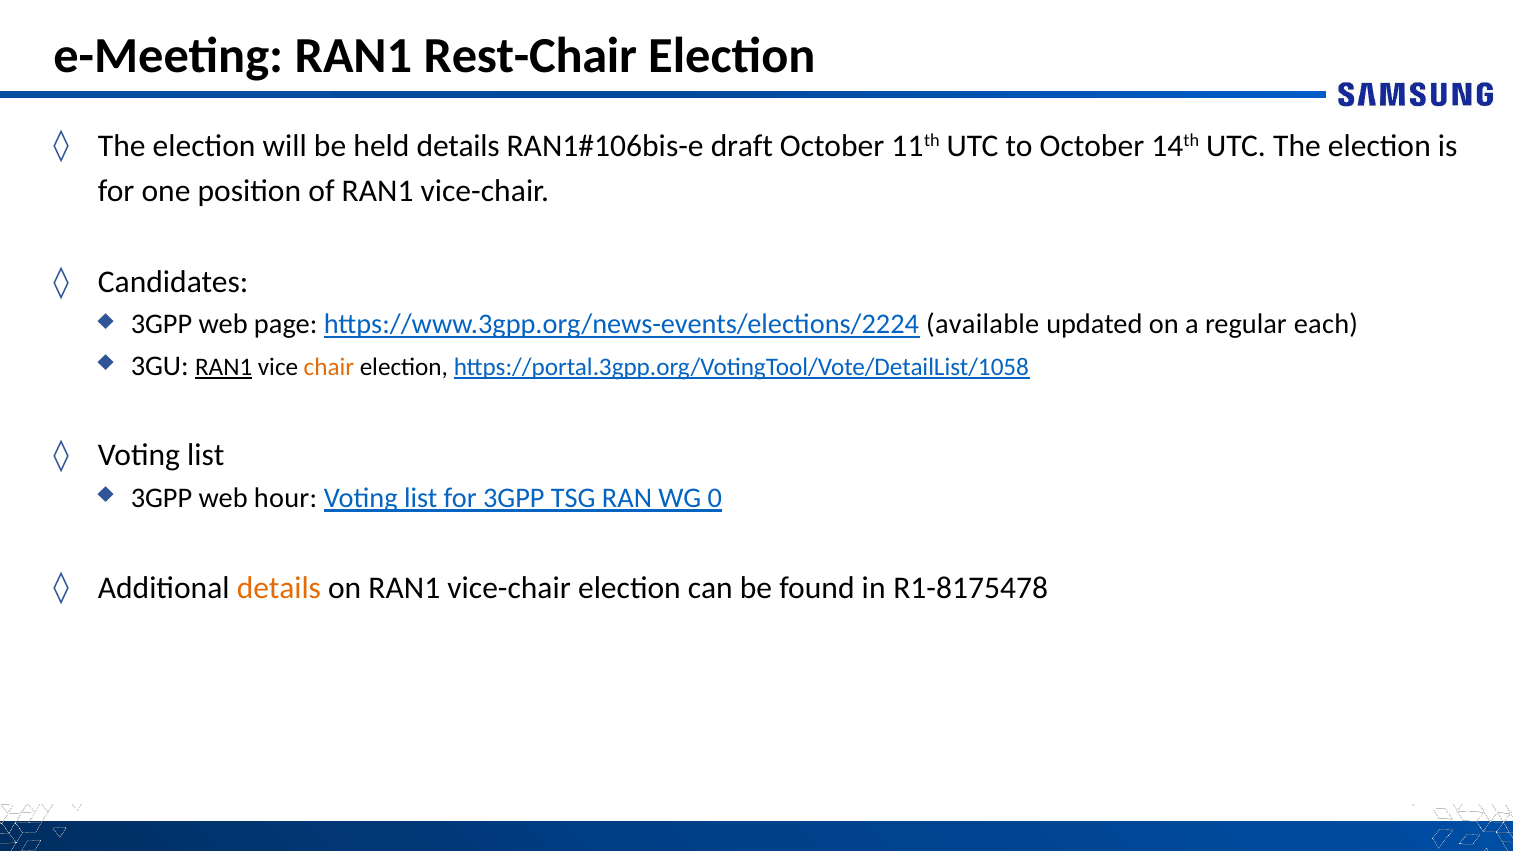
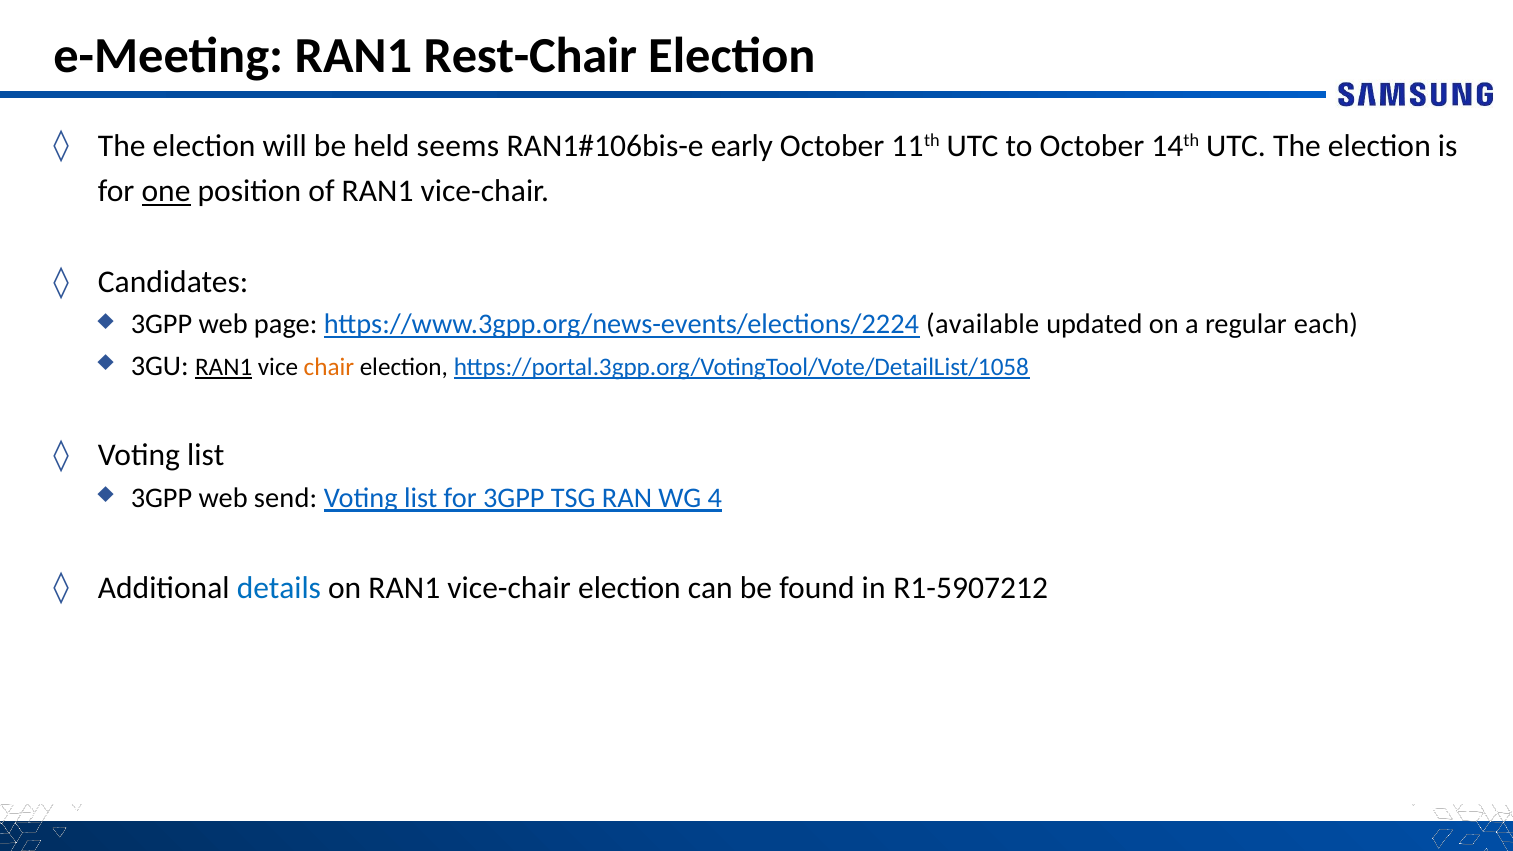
held details: details -> seems
draft: draft -> early
one underline: none -> present
hour: hour -> send
0: 0 -> 4
details at (279, 588) colour: orange -> blue
R1-8175478: R1-8175478 -> R1-5907212
